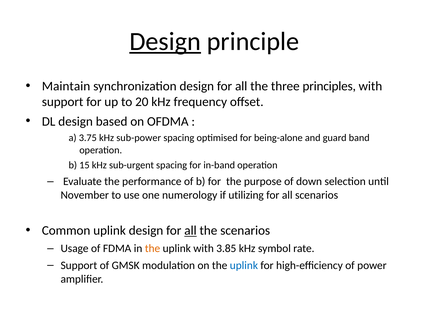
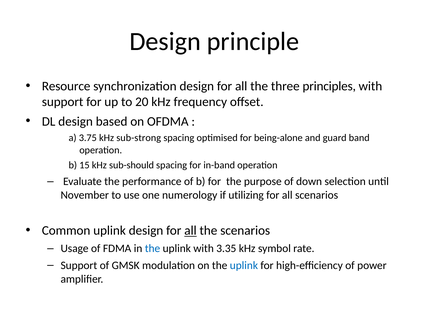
Design at (165, 42) underline: present -> none
Maintain: Maintain -> Resource
sub-power: sub-power -> sub-strong
sub-urgent: sub-urgent -> sub-should
the at (153, 248) colour: orange -> blue
3.85: 3.85 -> 3.35
